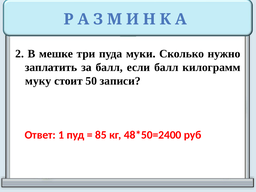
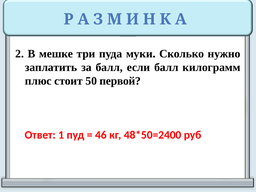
муку: муку -> плюс
записи: записи -> первой
85: 85 -> 46
